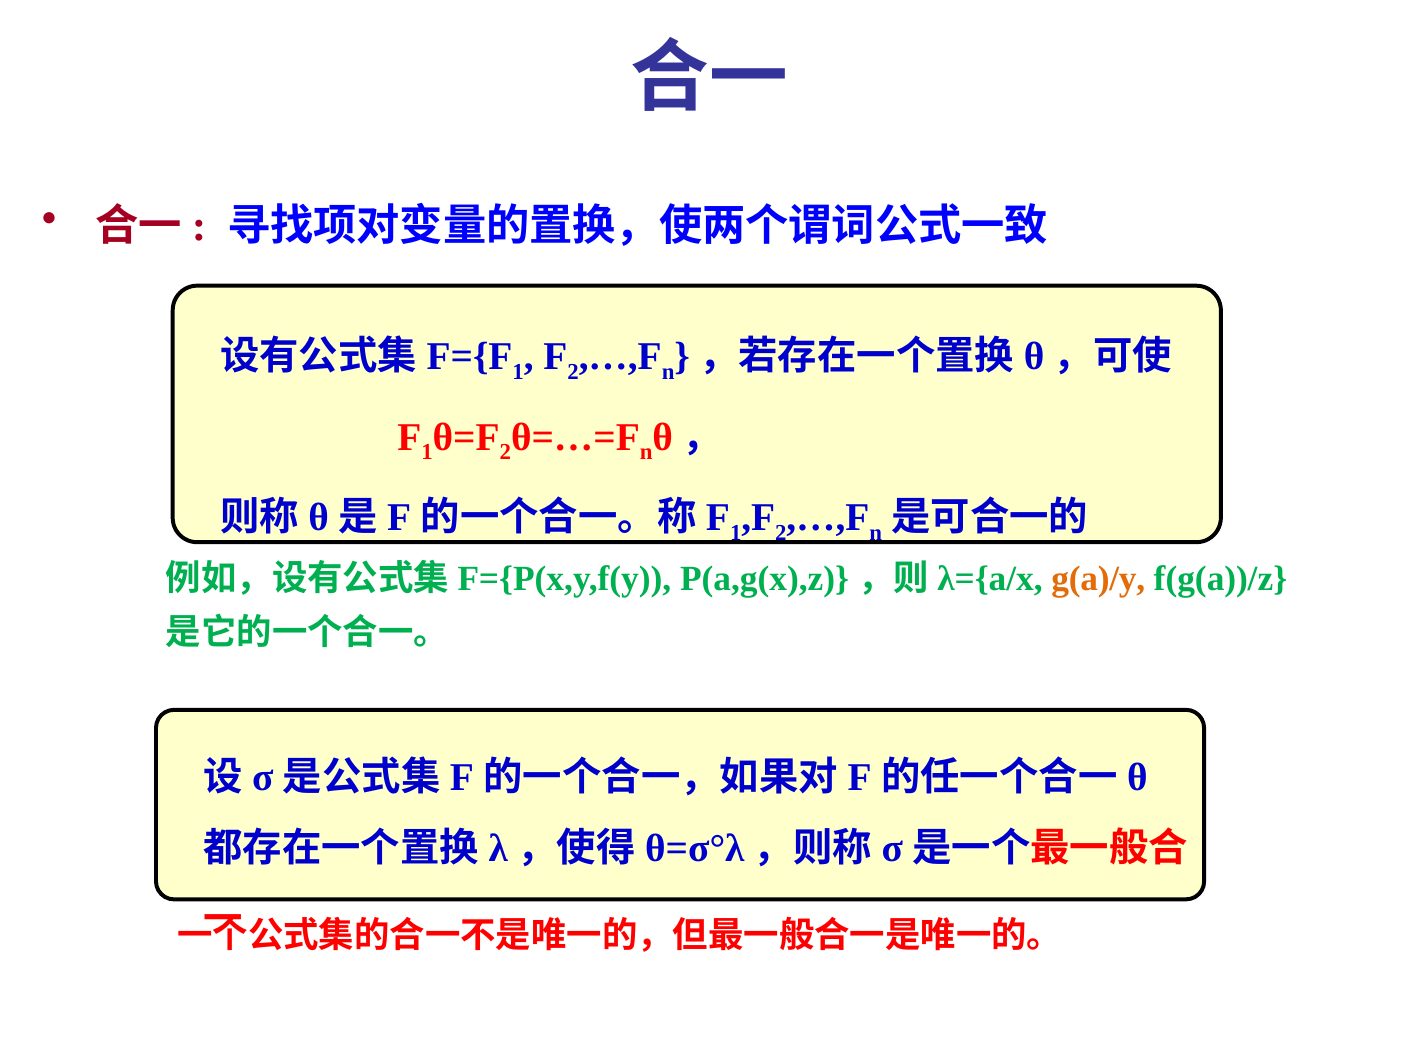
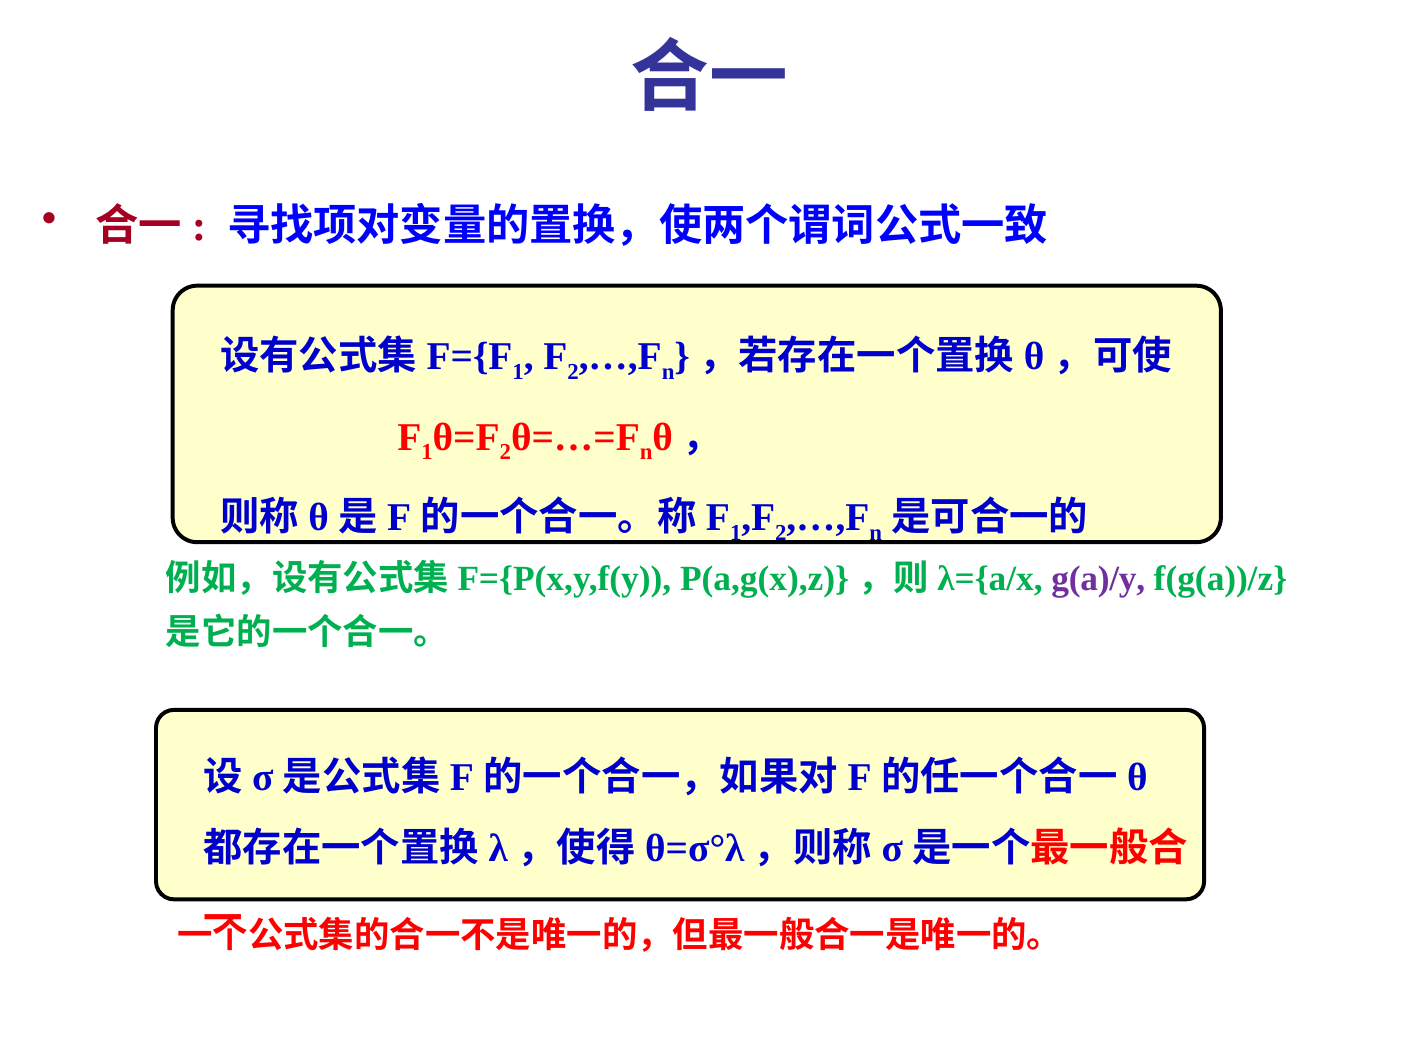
g(a)/y colour: orange -> purple
